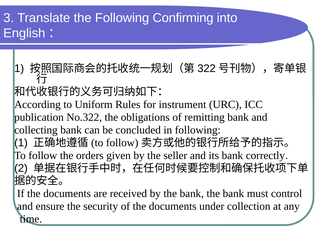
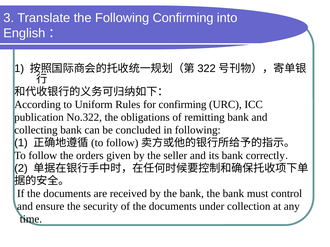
for instrument: instrument -> confirming
